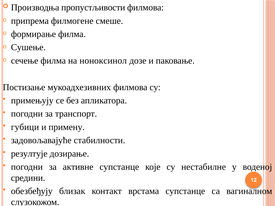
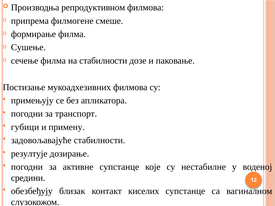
пропустљивости: пропустљивости -> репродуктивном
на ноноксинол: ноноксинол -> стабилности
врстама: врстама -> киселих
